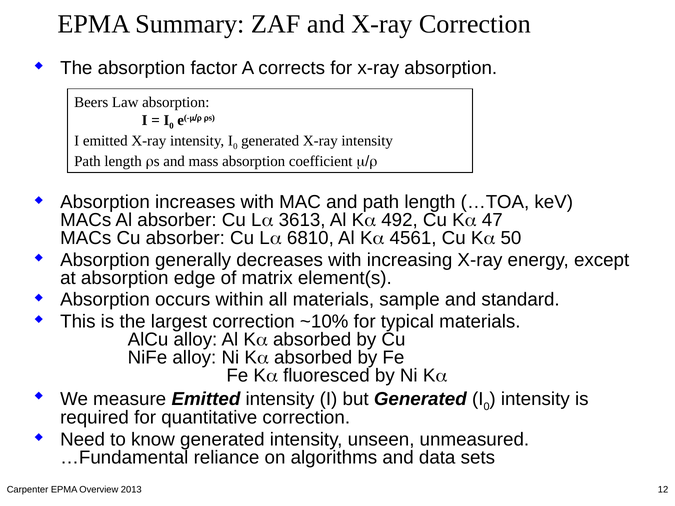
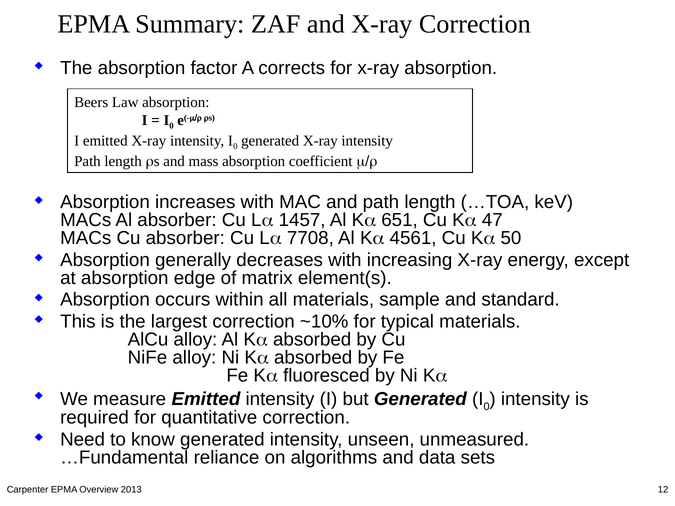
3613: 3613 -> 1457
492: 492 -> 651
6810: 6810 -> 7708
